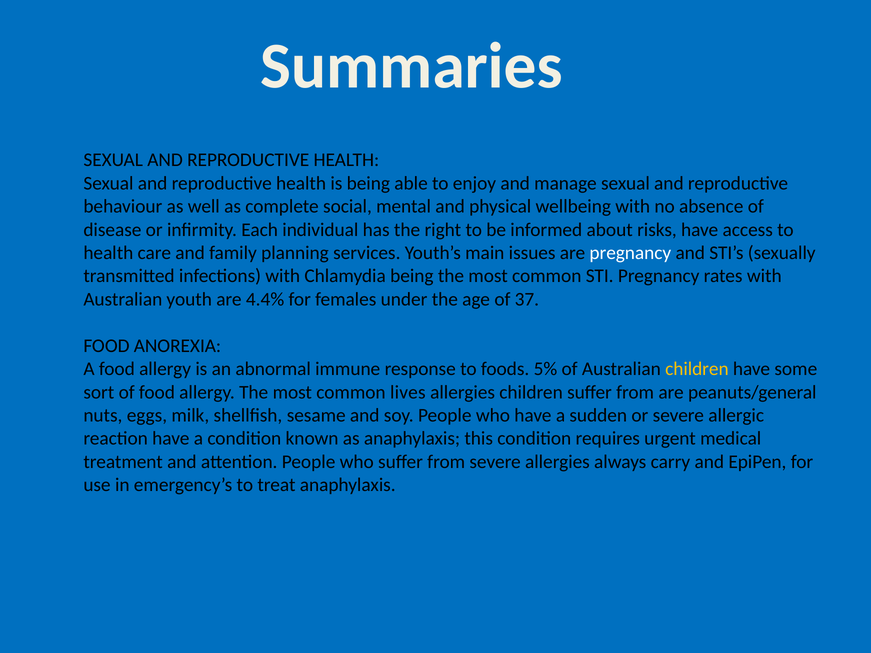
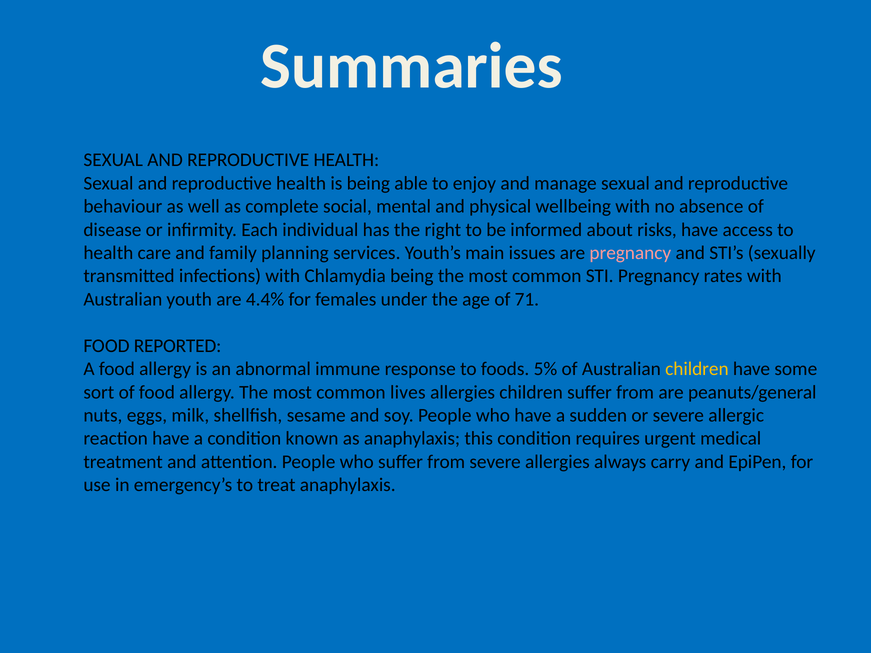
pregnancy at (630, 253) colour: white -> pink
37: 37 -> 71
ANOREXIA: ANOREXIA -> REPORTED
